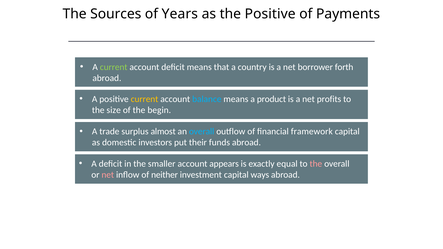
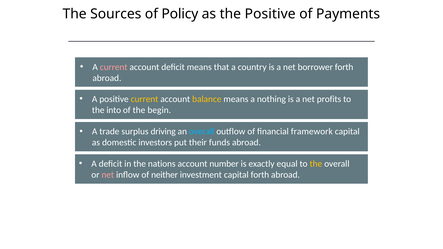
Years: Years -> Policy
current at (114, 67) colour: light green -> pink
balance colour: light blue -> yellow
product: product -> nothing
size: size -> into
almost: almost -> driving
smaller: smaller -> nations
appears: appears -> number
the at (316, 164) colour: pink -> yellow
capital ways: ways -> forth
